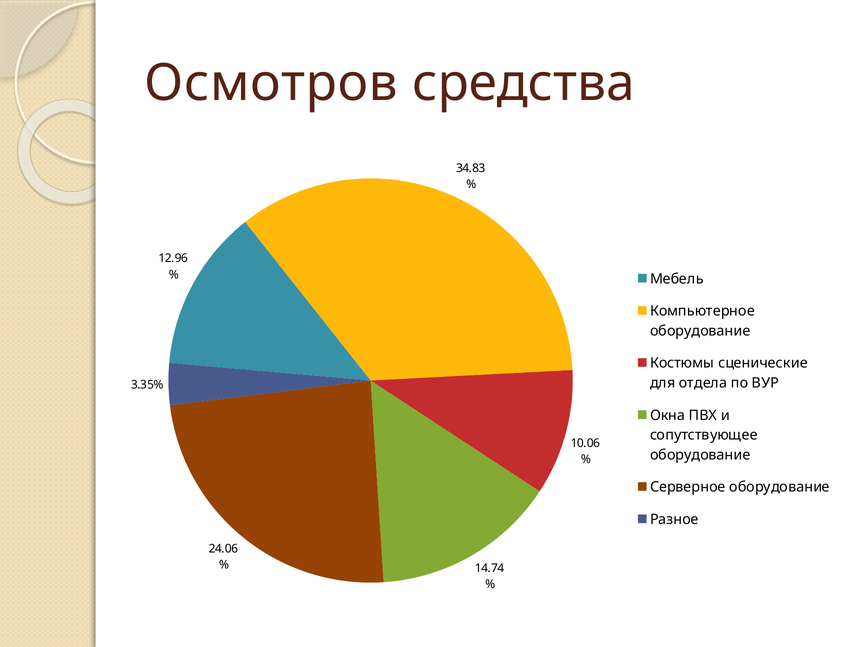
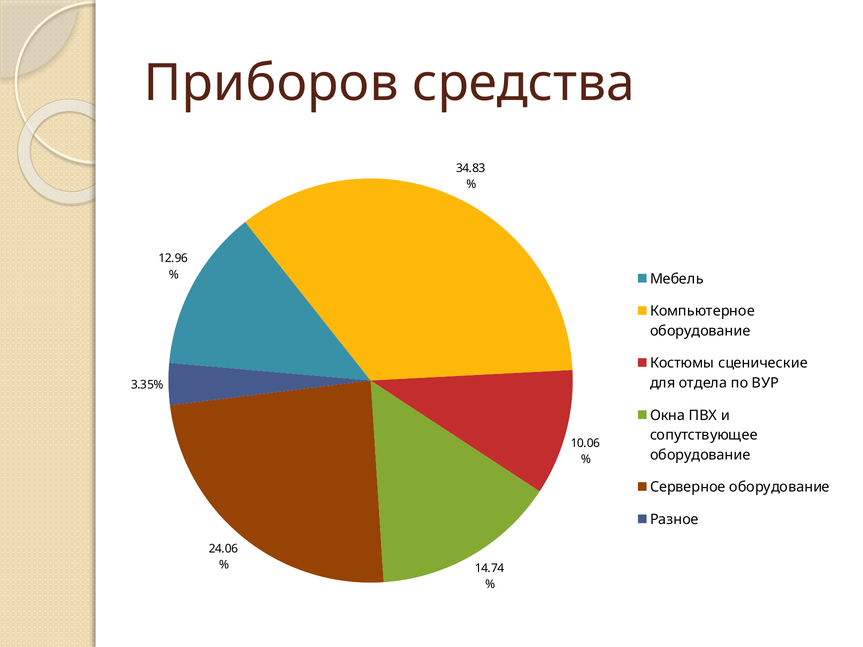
Осмотров: Осмотров -> Приборов
